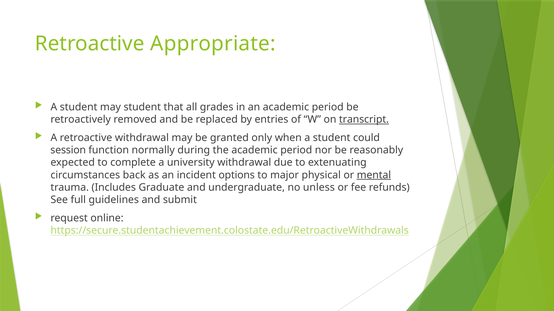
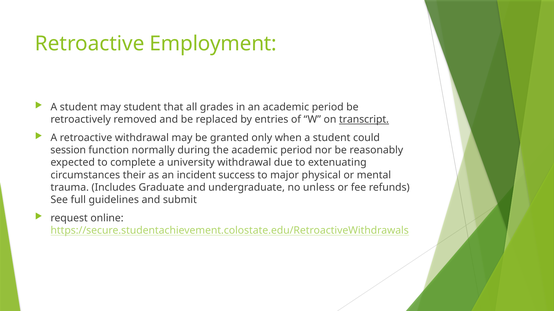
Appropriate: Appropriate -> Employment
back: back -> their
options: options -> success
mental underline: present -> none
